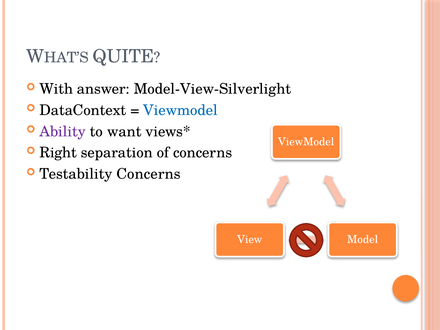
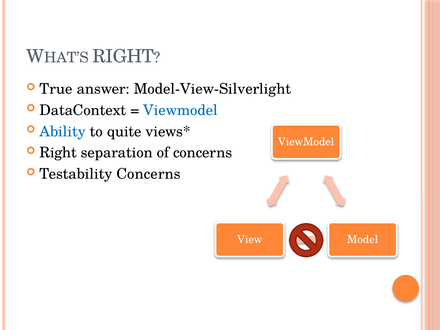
QUITE at (123, 56): QUITE -> RIGHT
With: With -> True
Ability colour: purple -> blue
want: want -> quite
